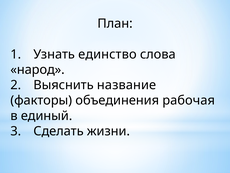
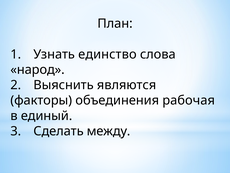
название: название -> являются
жизни: жизни -> между
